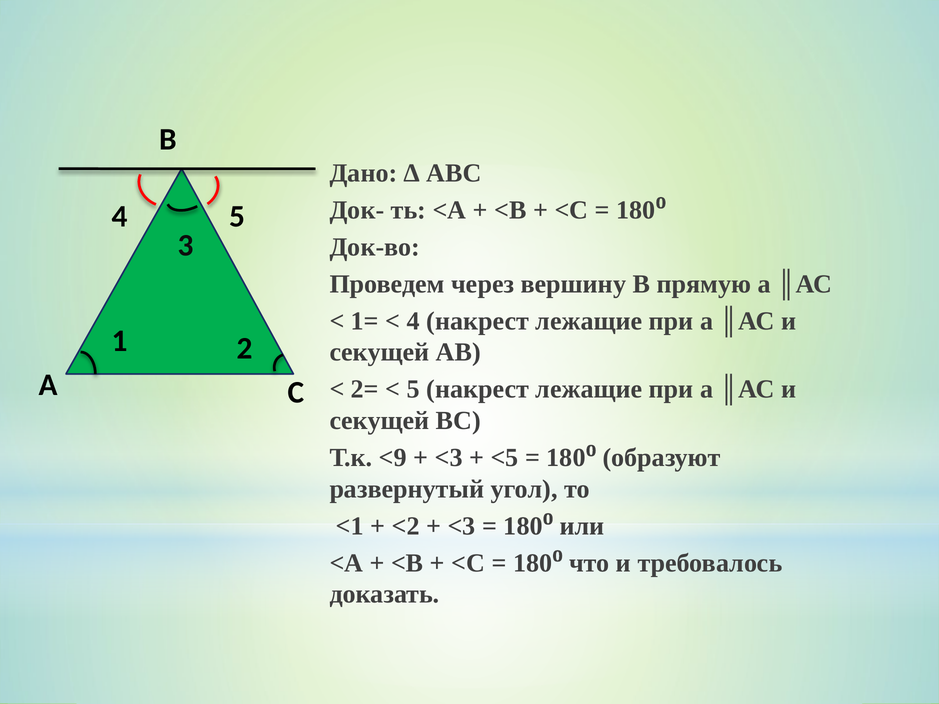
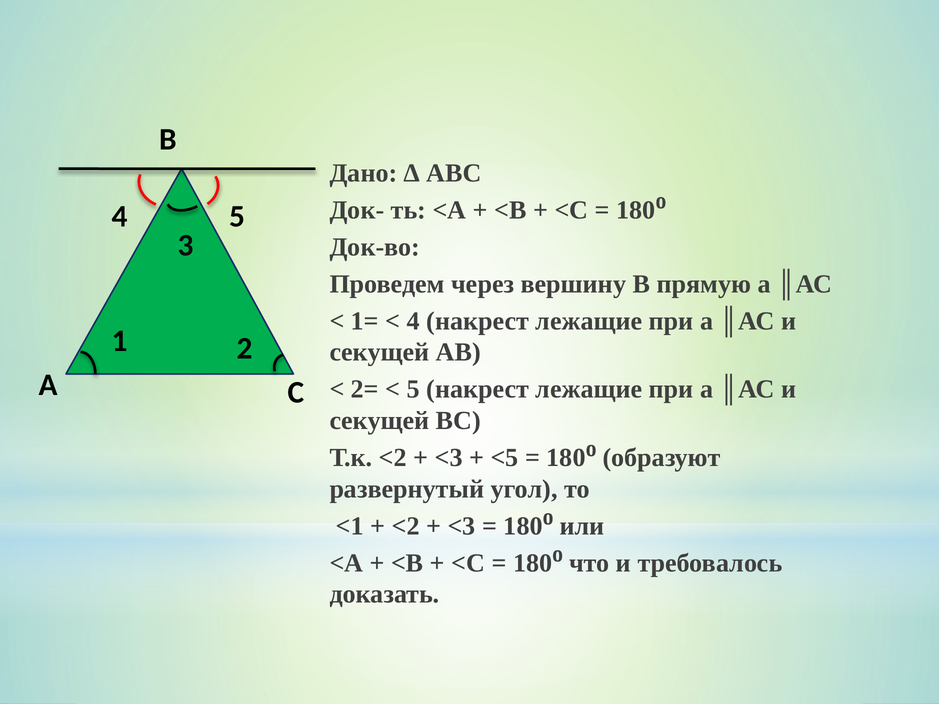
Т.к <9: <9 -> <2
